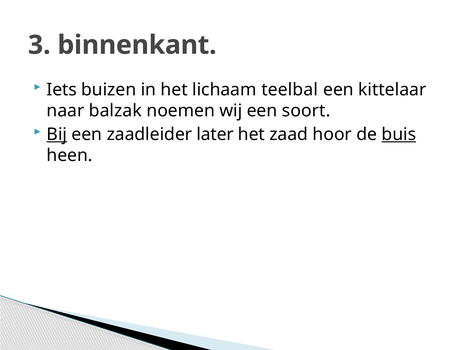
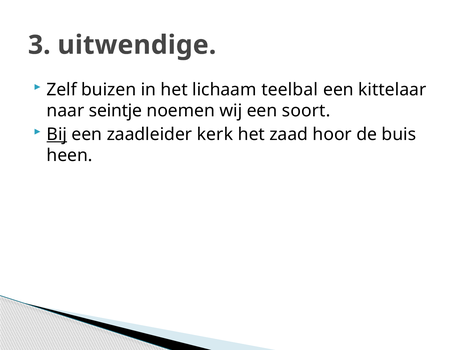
binnenkant: binnenkant -> uitwendige
Iets: Iets -> Zelf
balzak: balzak -> seintje
later: later -> kerk
buis underline: present -> none
